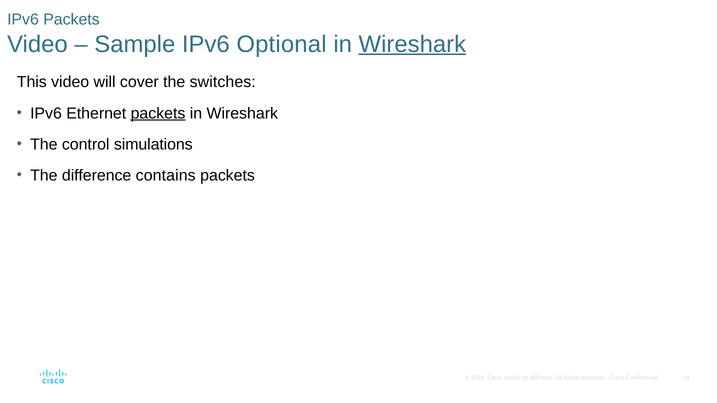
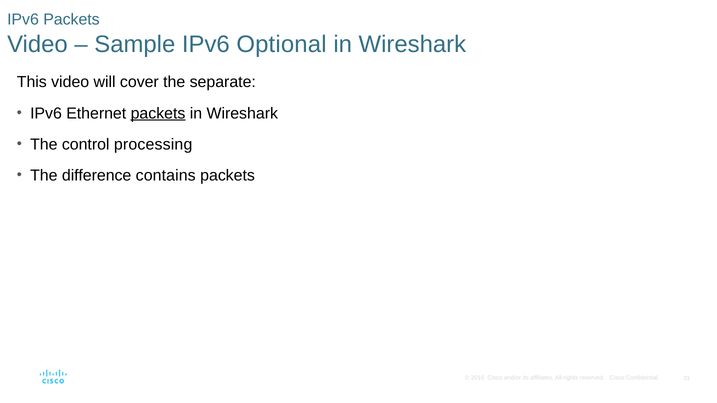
Wireshark at (412, 44) underline: present -> none
switches: switches -> separate
simulations: simulations -> processing
